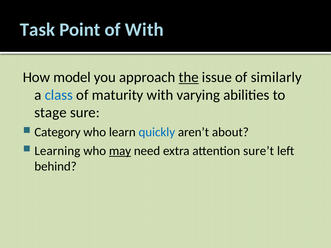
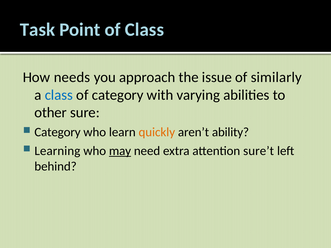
of With: With -> Class
model: model -> needs
the underline: present -> none
of maturity: maturity -> category
stage: stage -> other
quickly colour: blue -> orange
about: about -> ability
